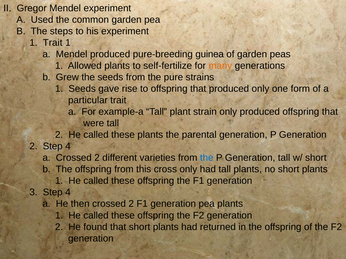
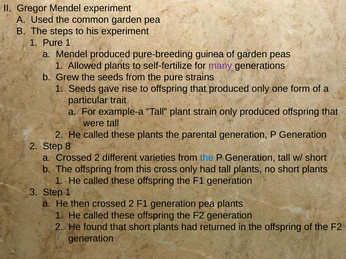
1 Trait: Trait -> Pure
many colour: orange -> purple
2 Step 4: 4 -> 8
3 Step 4: 4 -> 1
